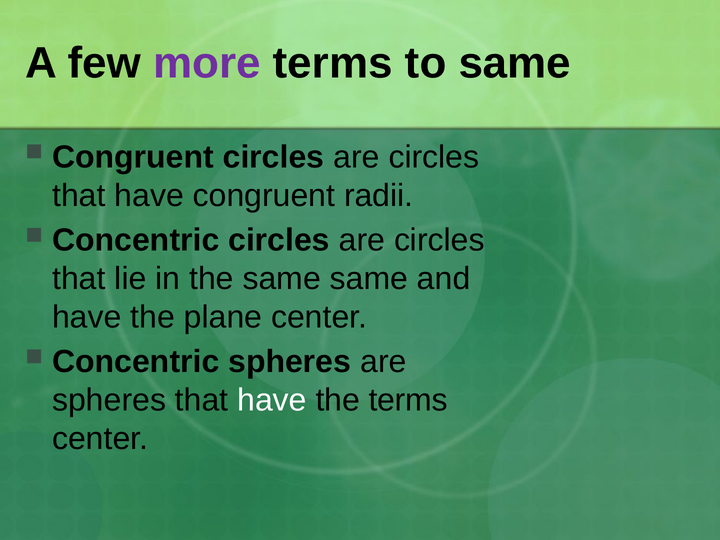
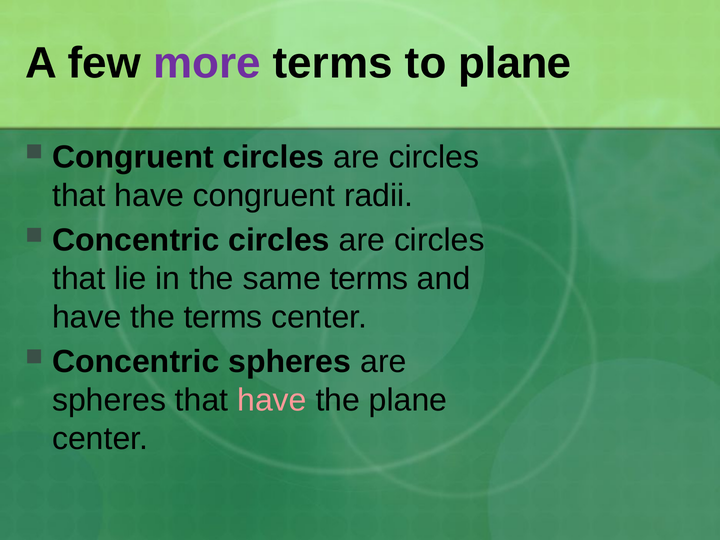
to same: same -> plane
same same: same -> terms
the plane: plane -> terms
have at (272, 400) colour: white -> pink
the terms: terms -> plane
